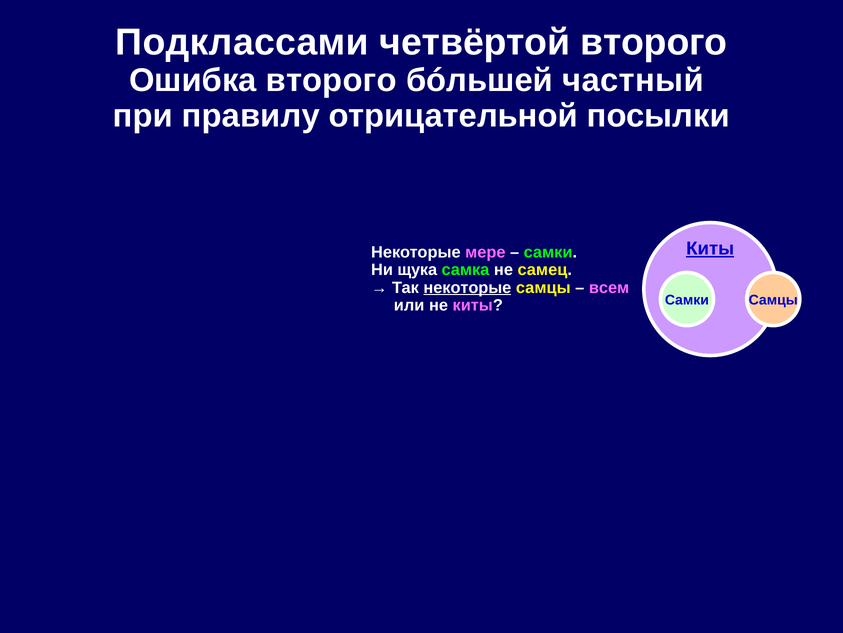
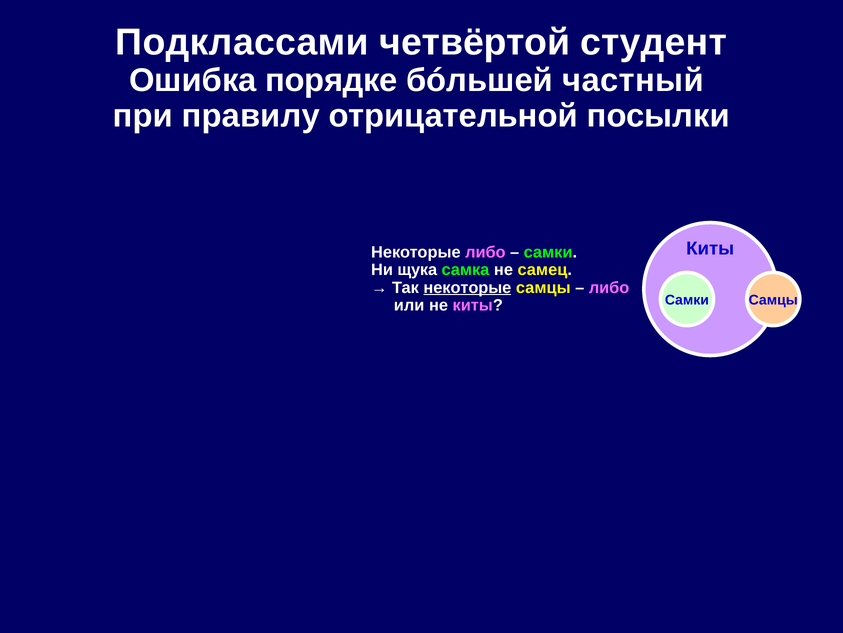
четвёртой второго: второго -> студент
Ошибка второго: второго -> порядке
Киты at (710, 248) underline: present -> none
Некоторые мере: мере -> либо
всем at (609, 287): всем -> либо
